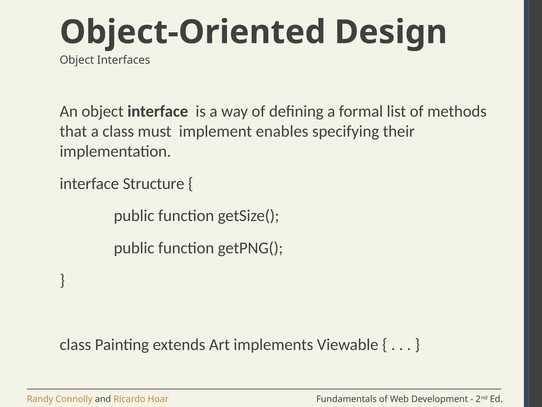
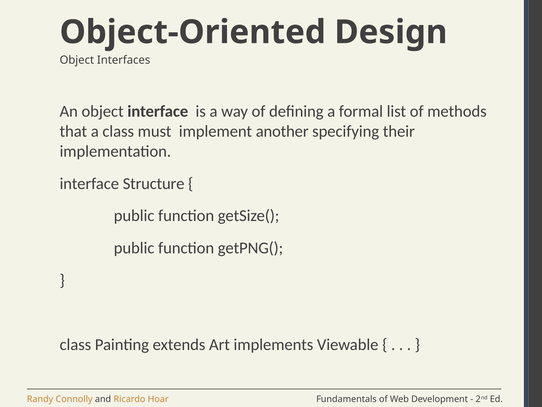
enables: enables -> another
